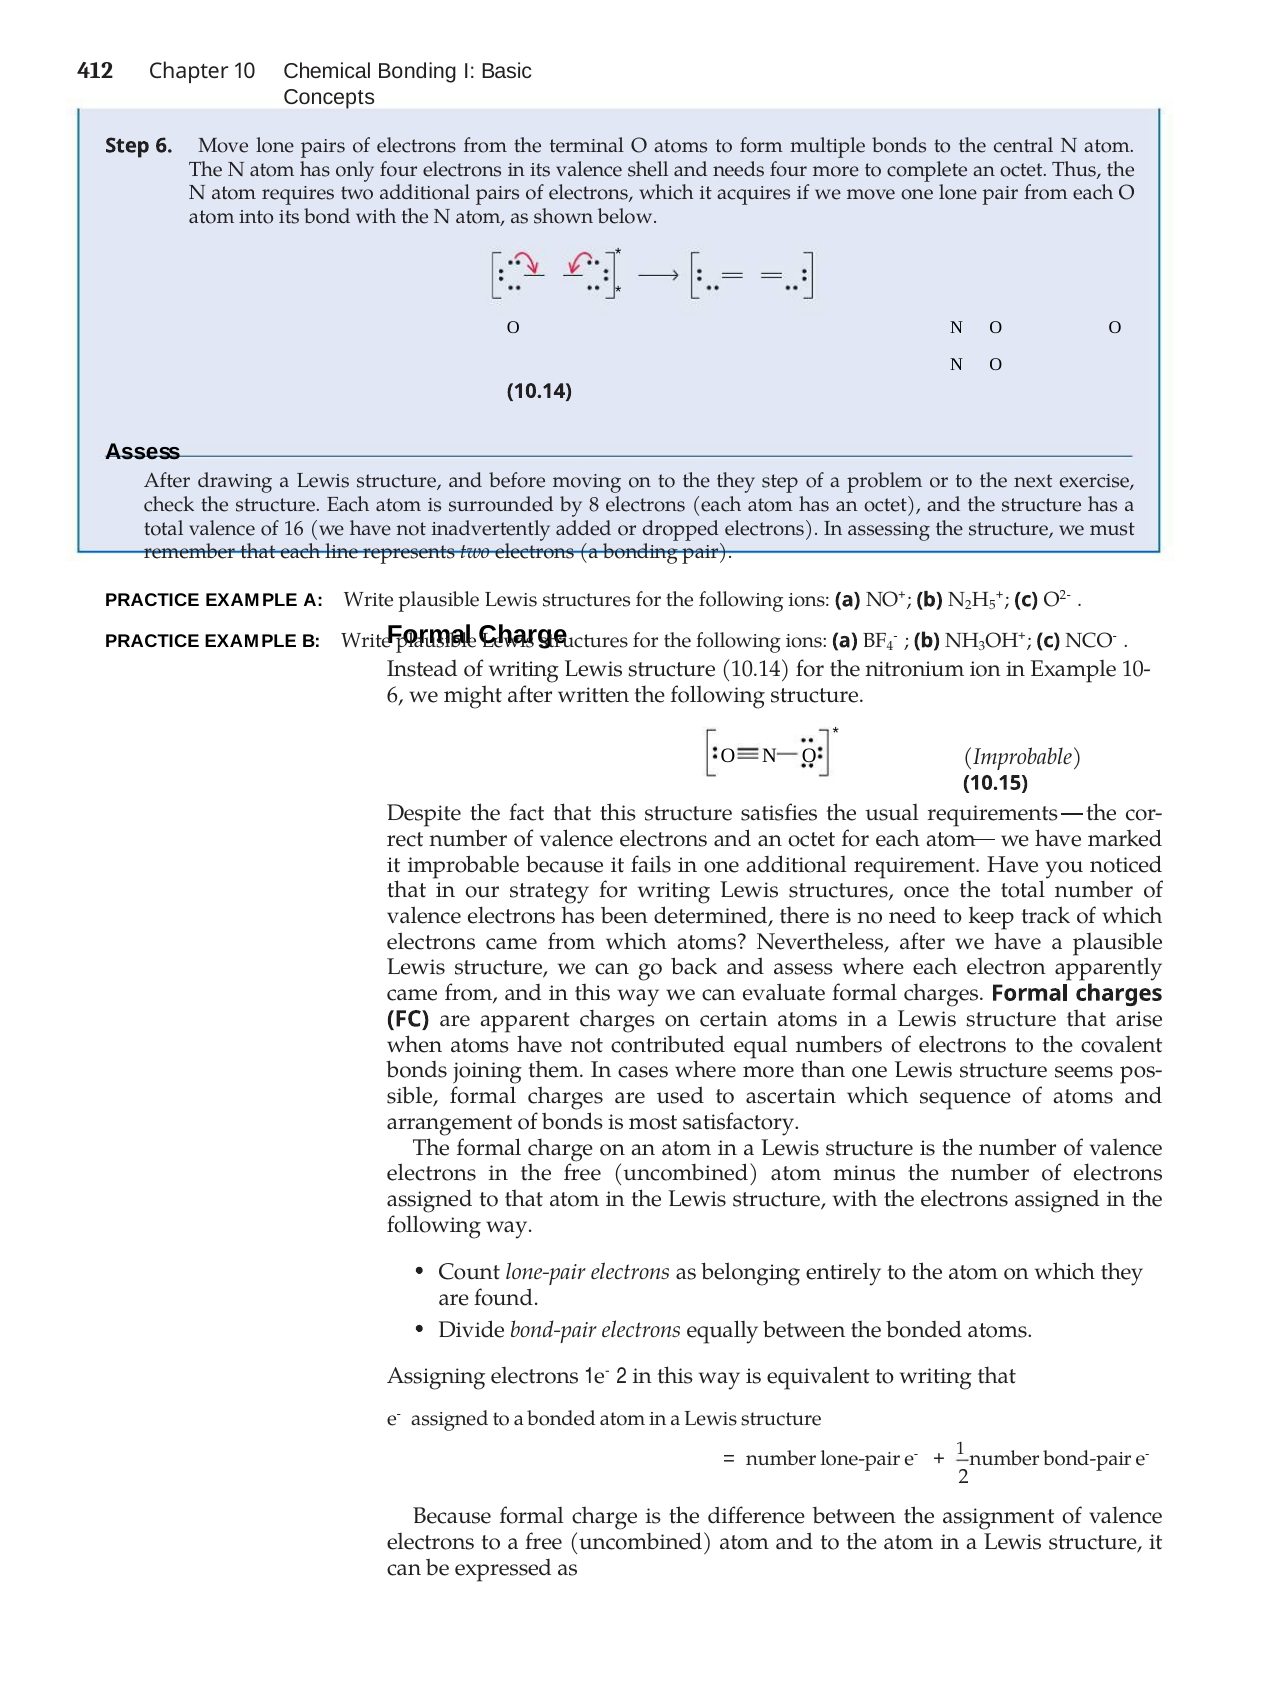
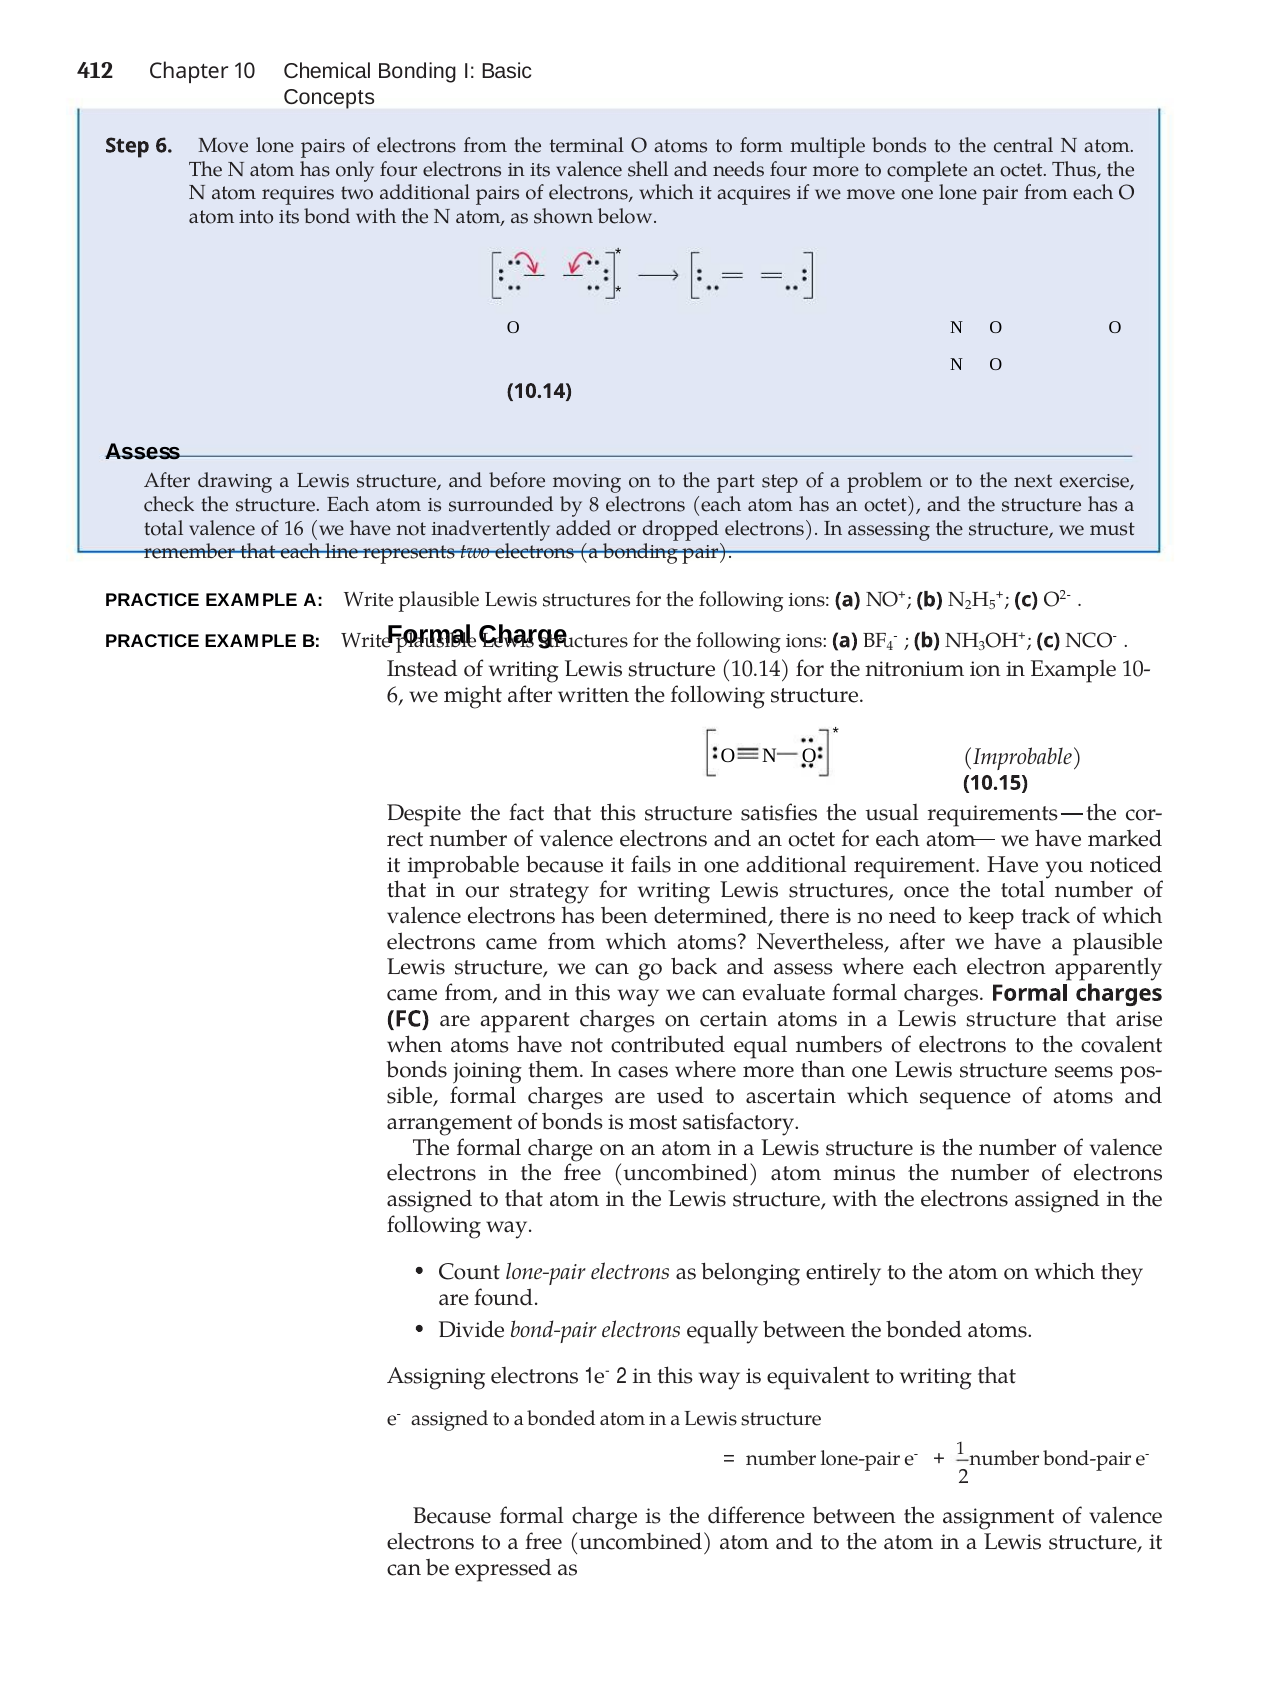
the they: they -> part
